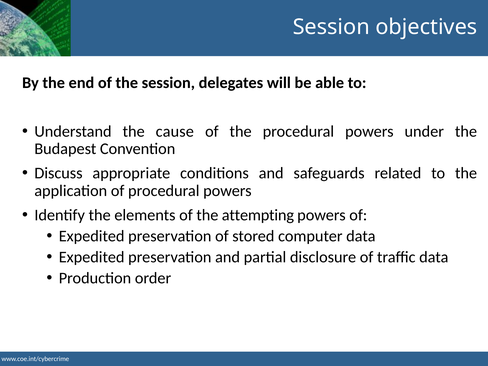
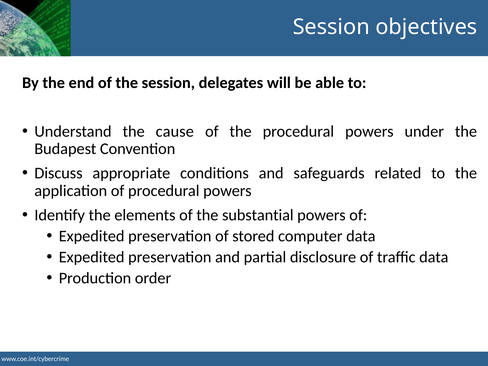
attempting: attempting -> substantial
